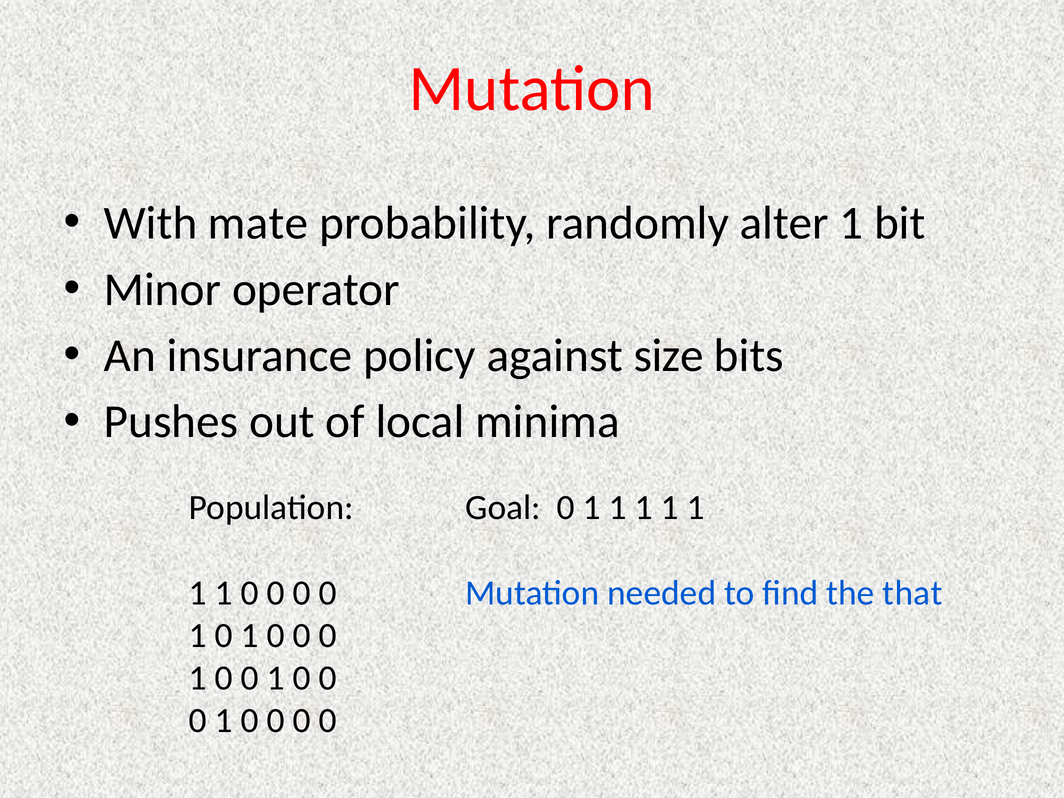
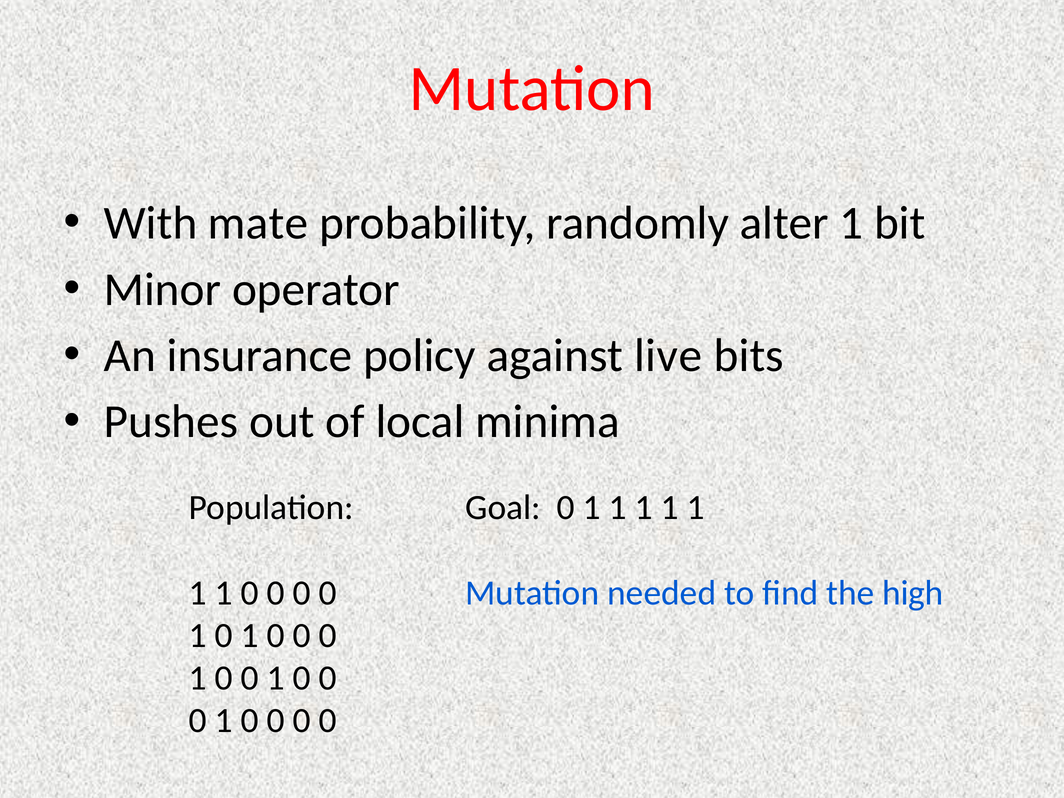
size: size -> live
that: that -> high
